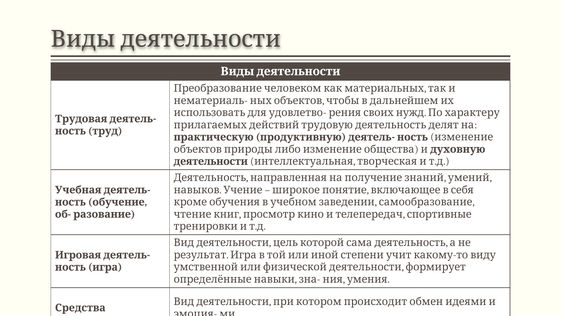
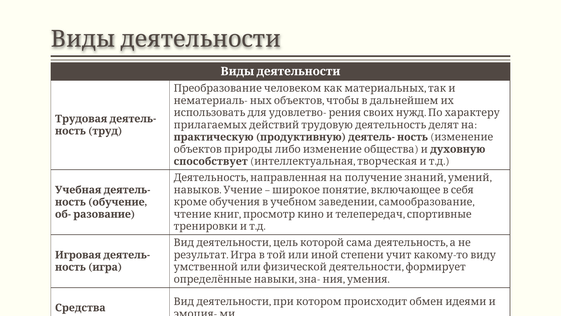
деятельности: деятельности -> способствует
